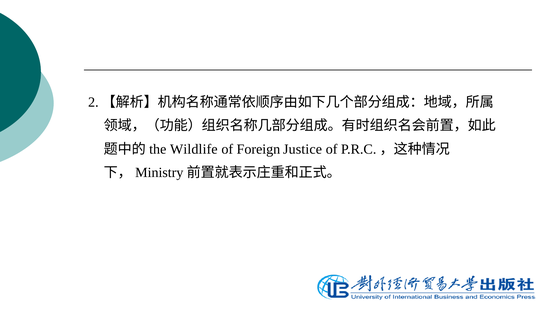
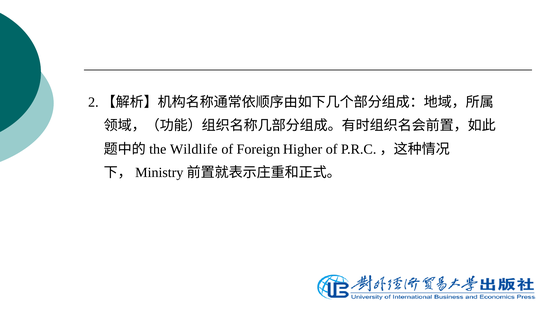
Justice: Justice -> Higher
